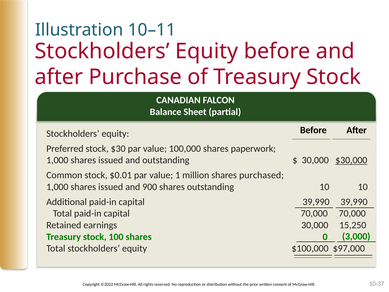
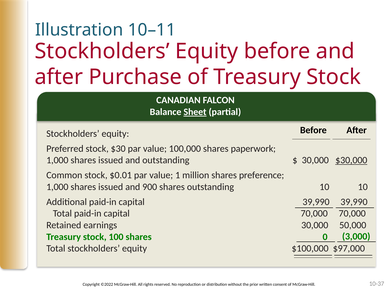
Sheet underline: none -> present
purchased: purchased -> preference
15,250: 15,250 -> 50,000
